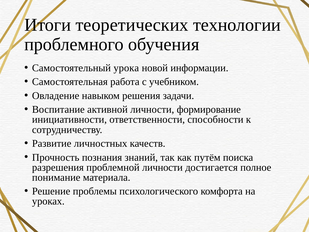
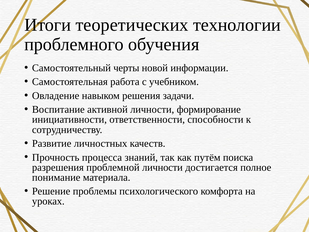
урока: урока -> черты
познания: познания -> процесса
